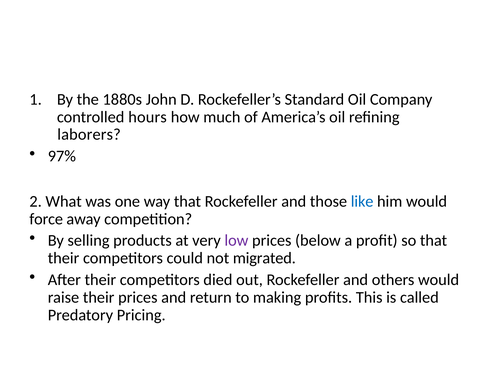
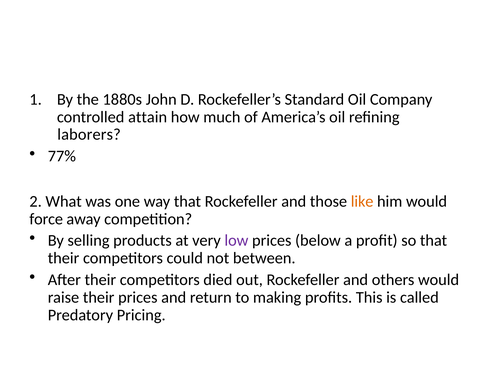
hours: hours -> attain
97%: 97% -> 77%
like colour: blue -> orange
migrated: migrated -> between
